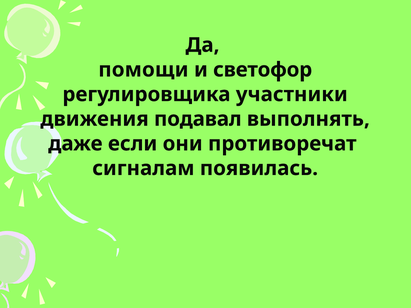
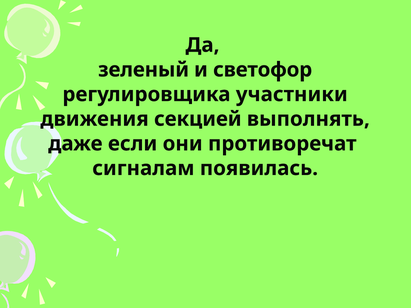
помощи: помощи -> зеленый
подавал: подавал -> секцией
